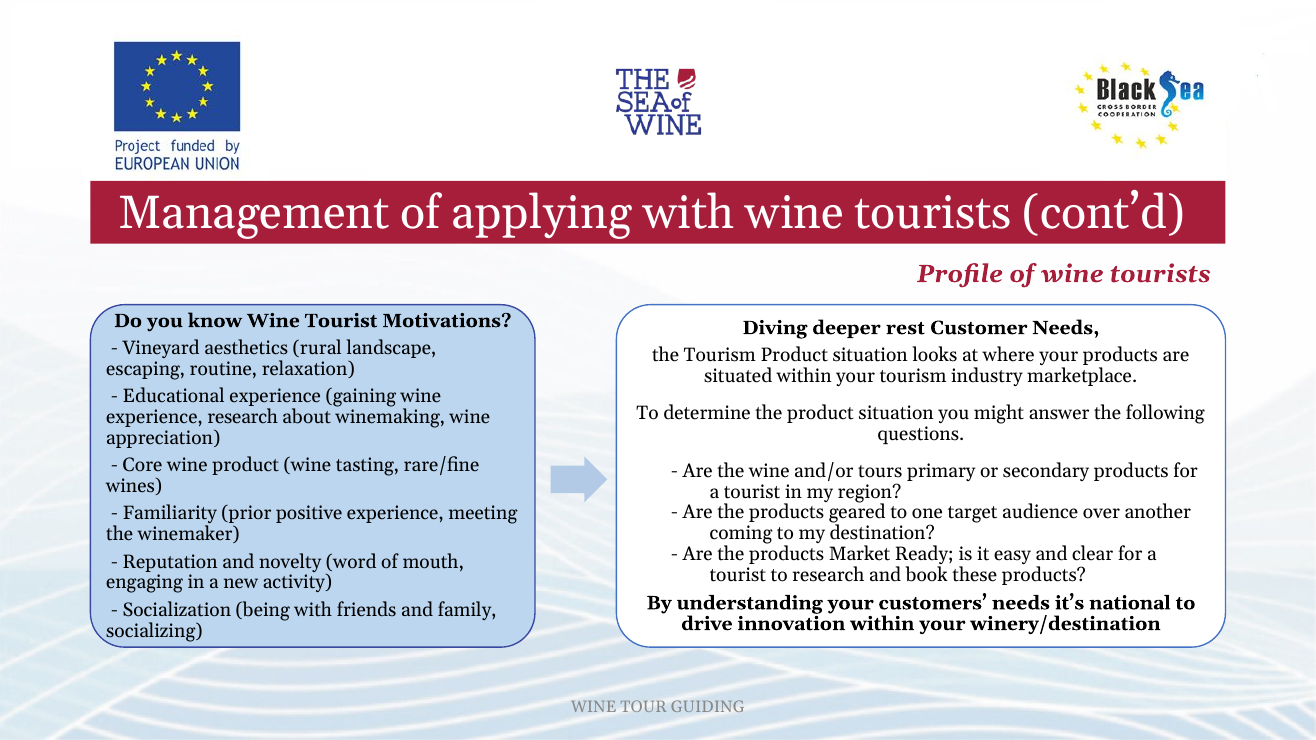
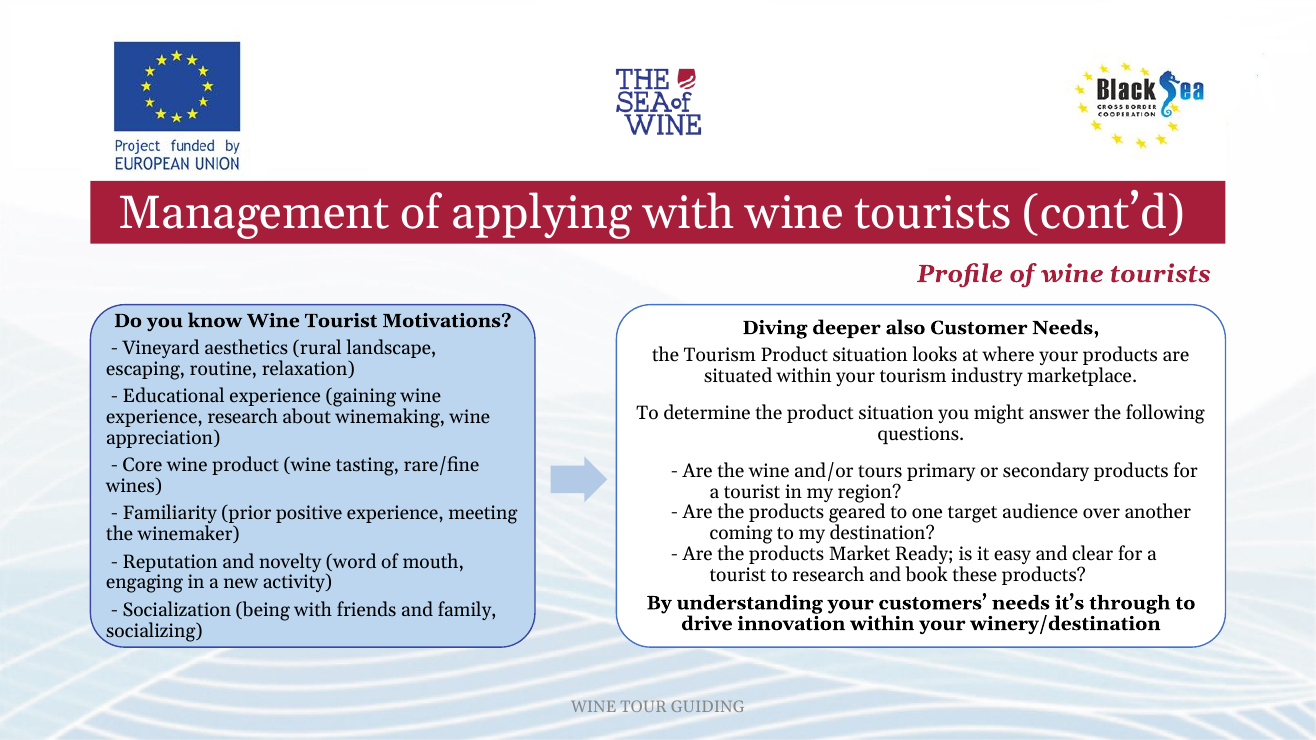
rest: rest -> also
national: national -> through
